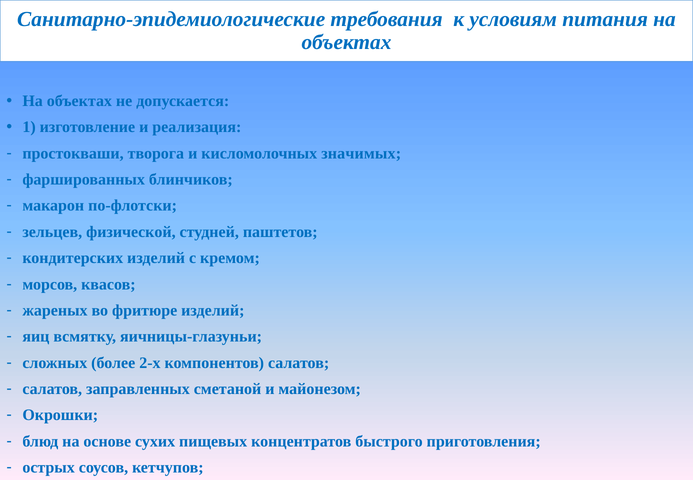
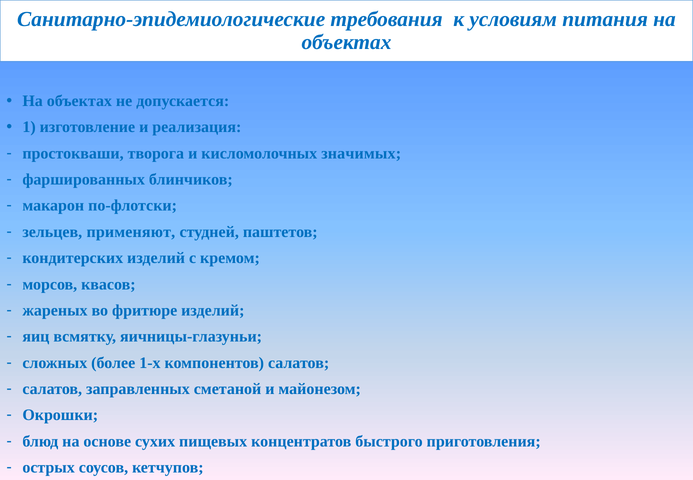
физической: физической -> применяют
2-х: 2-х -> 1-х
